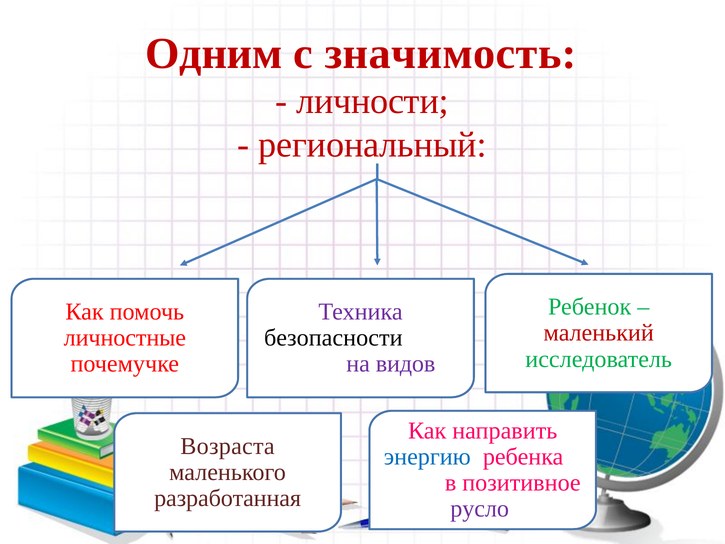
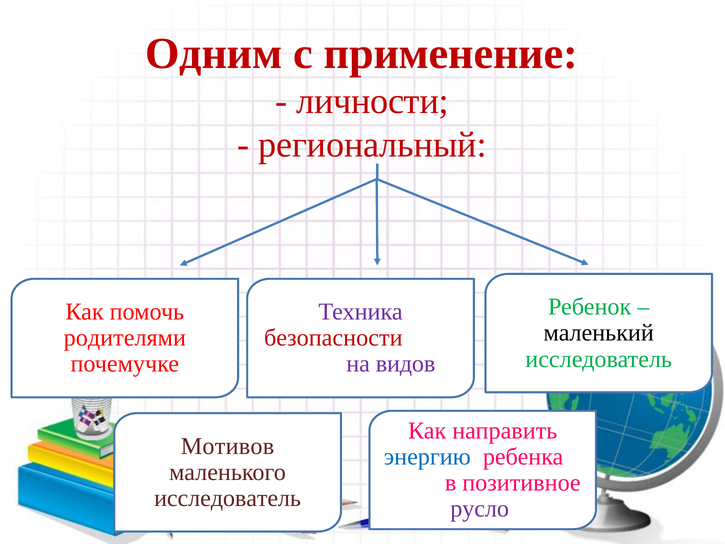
значимость: значимость -> применение
маленький colour: red -> black
личностные: личностные -> родителями
безопасности colour: black -> red
Возраста: Возраста -> Мотивов
разработанная at (228, 498): разработанная -> исследователь
